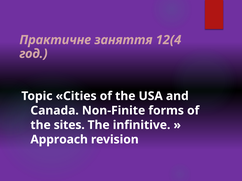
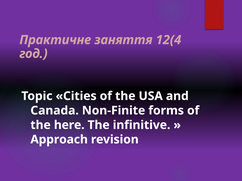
sites: sites -> here
